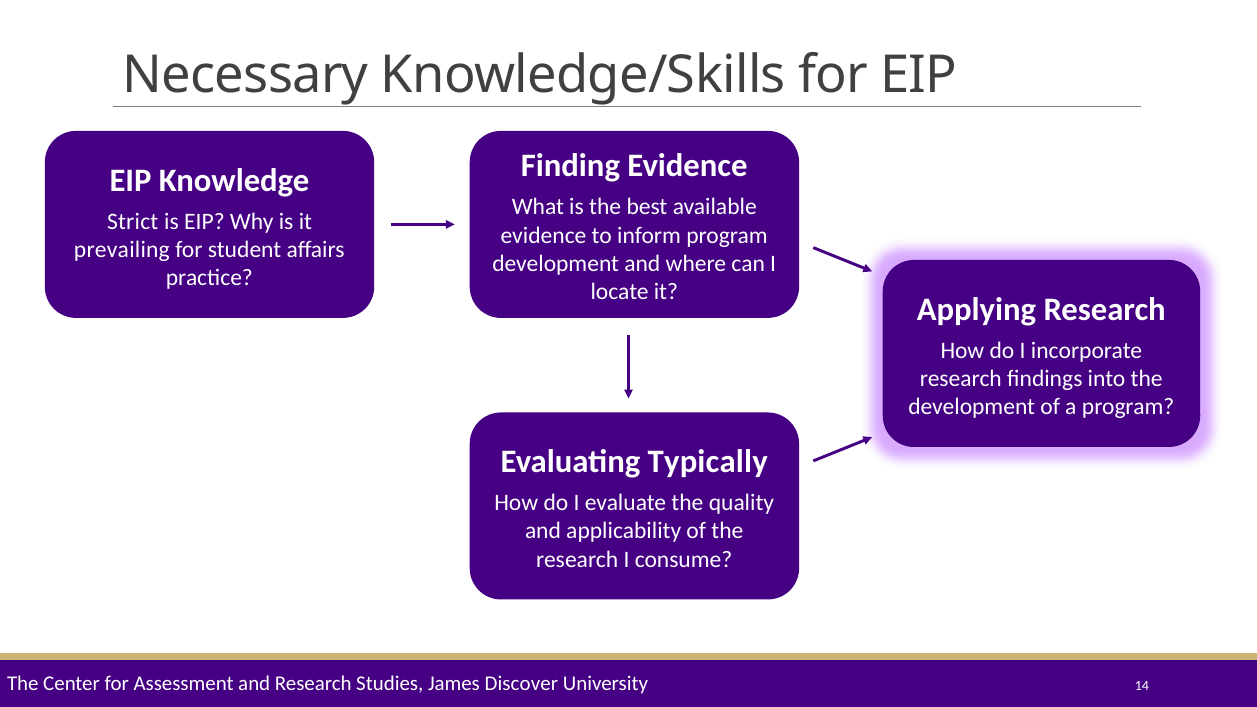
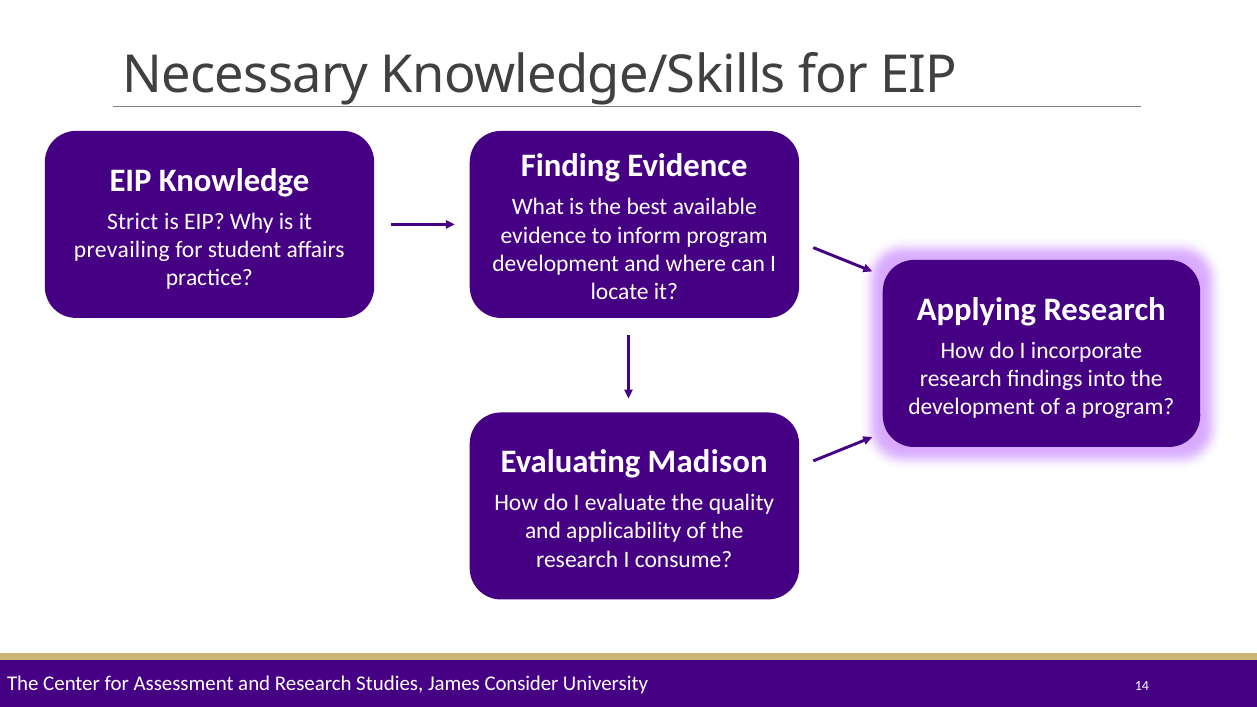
Typically: Typically -> Madison
Discover: Discover -> Consider
